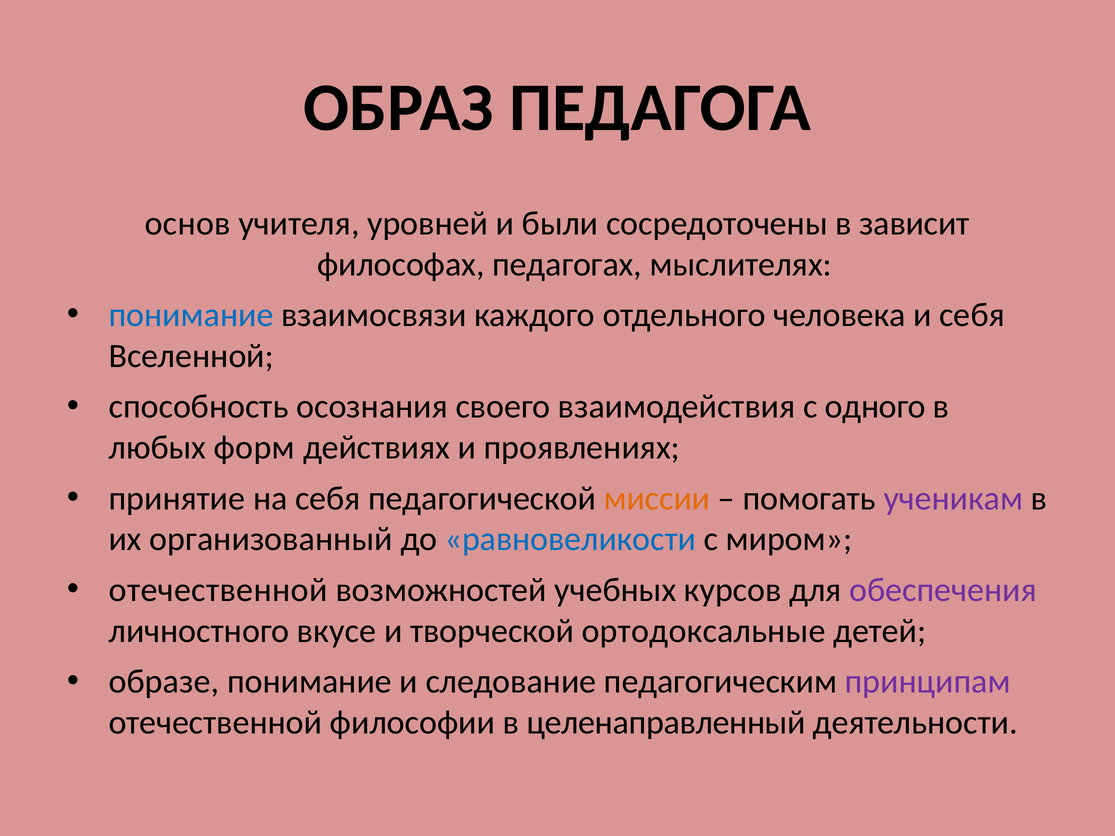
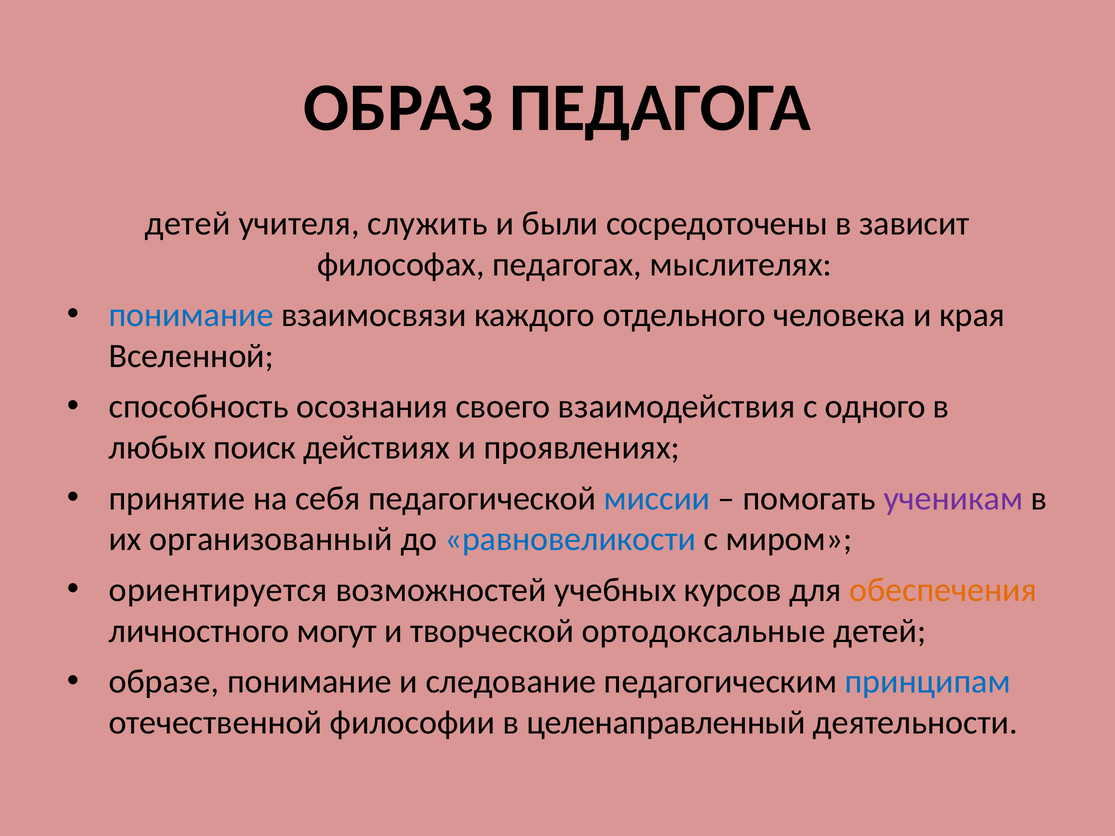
основ at (188, 224): основ -> детей
уровней: уровней -> служить
и себя: себя -> края
форм: форм -> поиск
миссии colour: orange -> blue
отечественной at (218, 590): отечественной -> ориентируется
обеспечения colour: purple -> orange
вкусе: вкусе -> могут
принципам colour: purple -> blue
